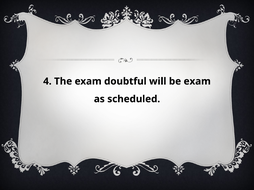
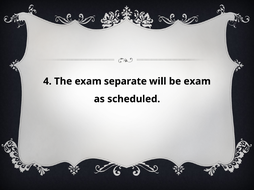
doubtful: doubtful -> separate
